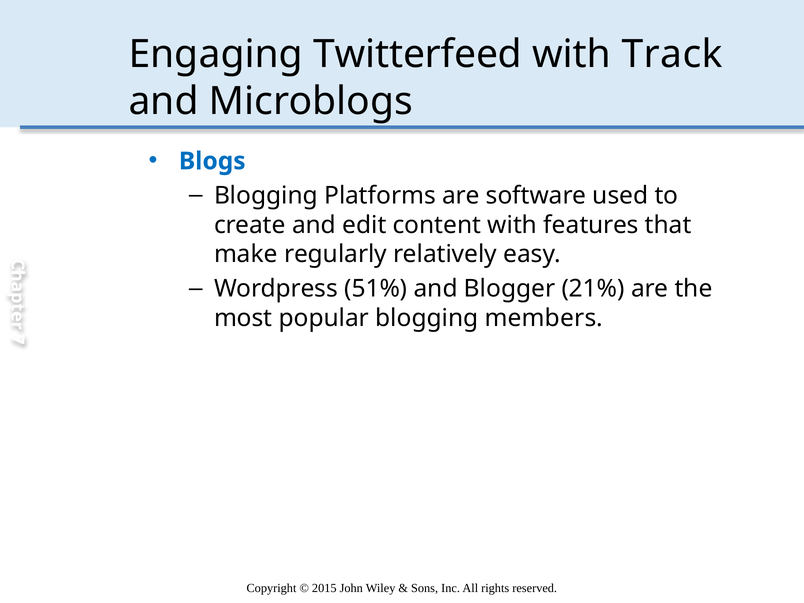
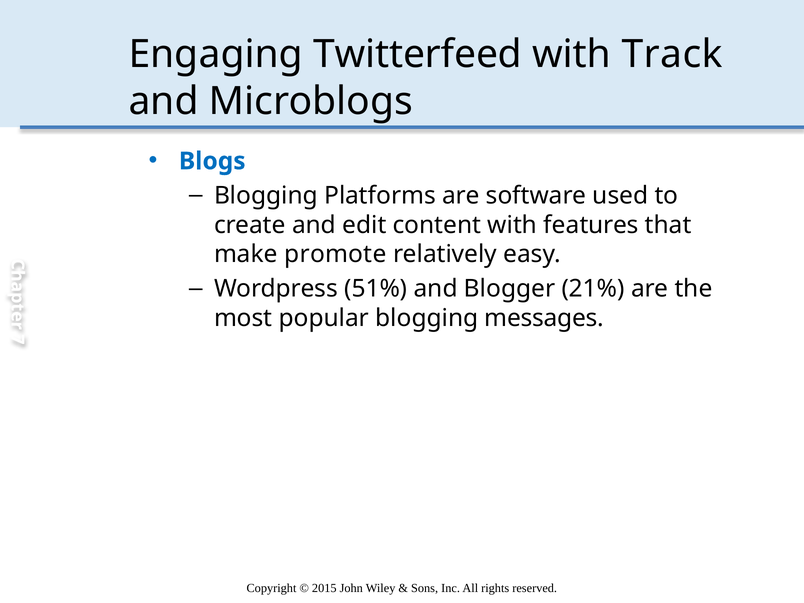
regularly: regularly -> promote
members: members -> messages
